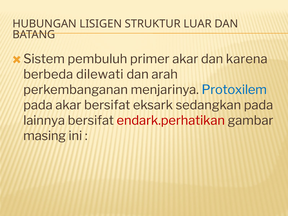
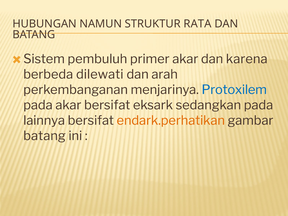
LISIGEN: LISIGEN -> NAMUN
LUAR: LUAR -> RATA
endark.perhatikan colour: red -> orange
masing at (45, 136): masing -> batang
